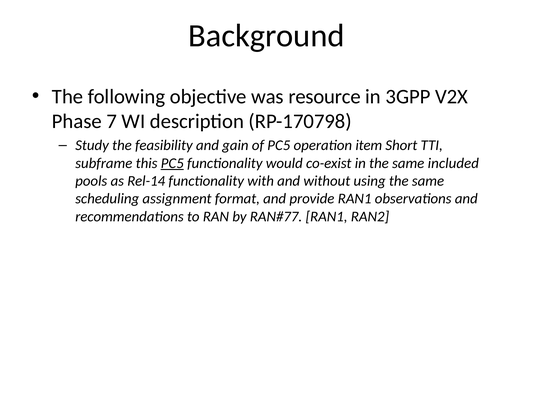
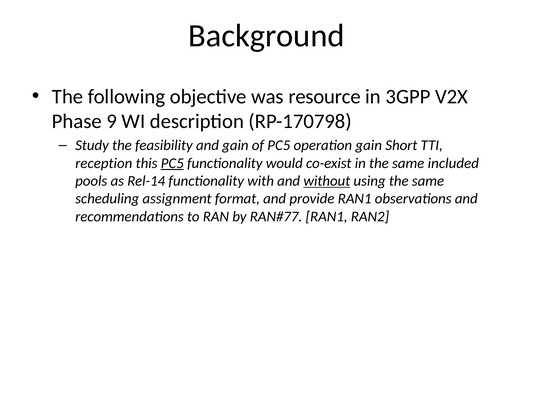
7: 7 -> 9
operation item: item -> gain
subframe: subframe -> reception
without underline: none -> present
